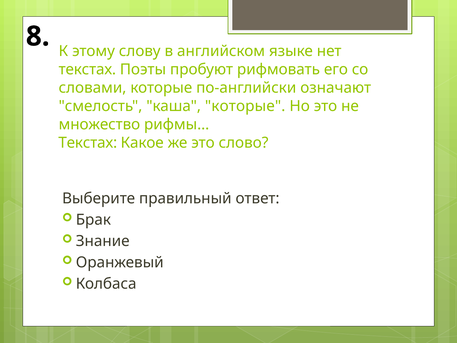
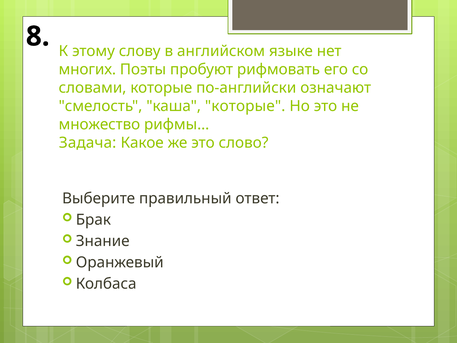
текстах at (87, 69): текстах -> многих
Текстах at (88, 143): Текстах -> Задача
